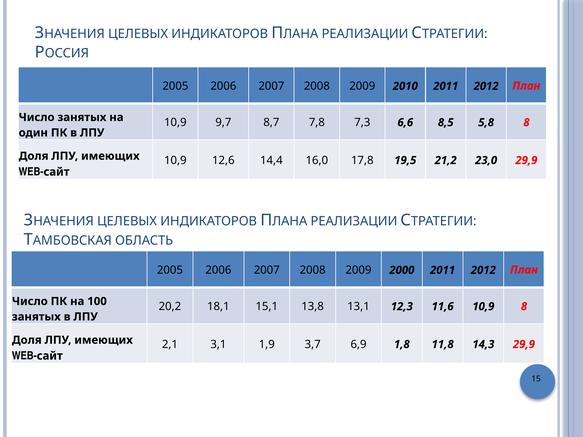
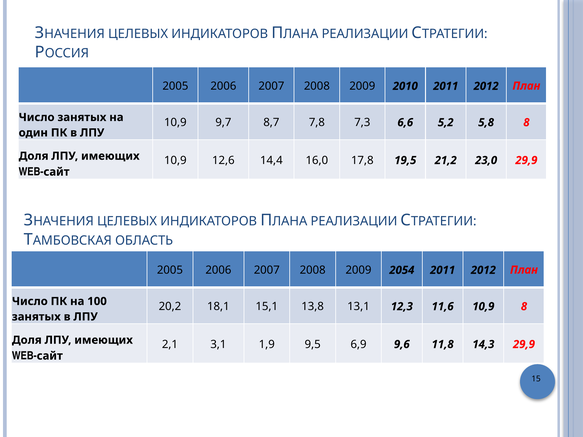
8,5: 8,5 -> 5,2
2000: 2000 -> 2054
3,7: 3,7 -> 9,5
1,8: 1,8 -> 9,6
